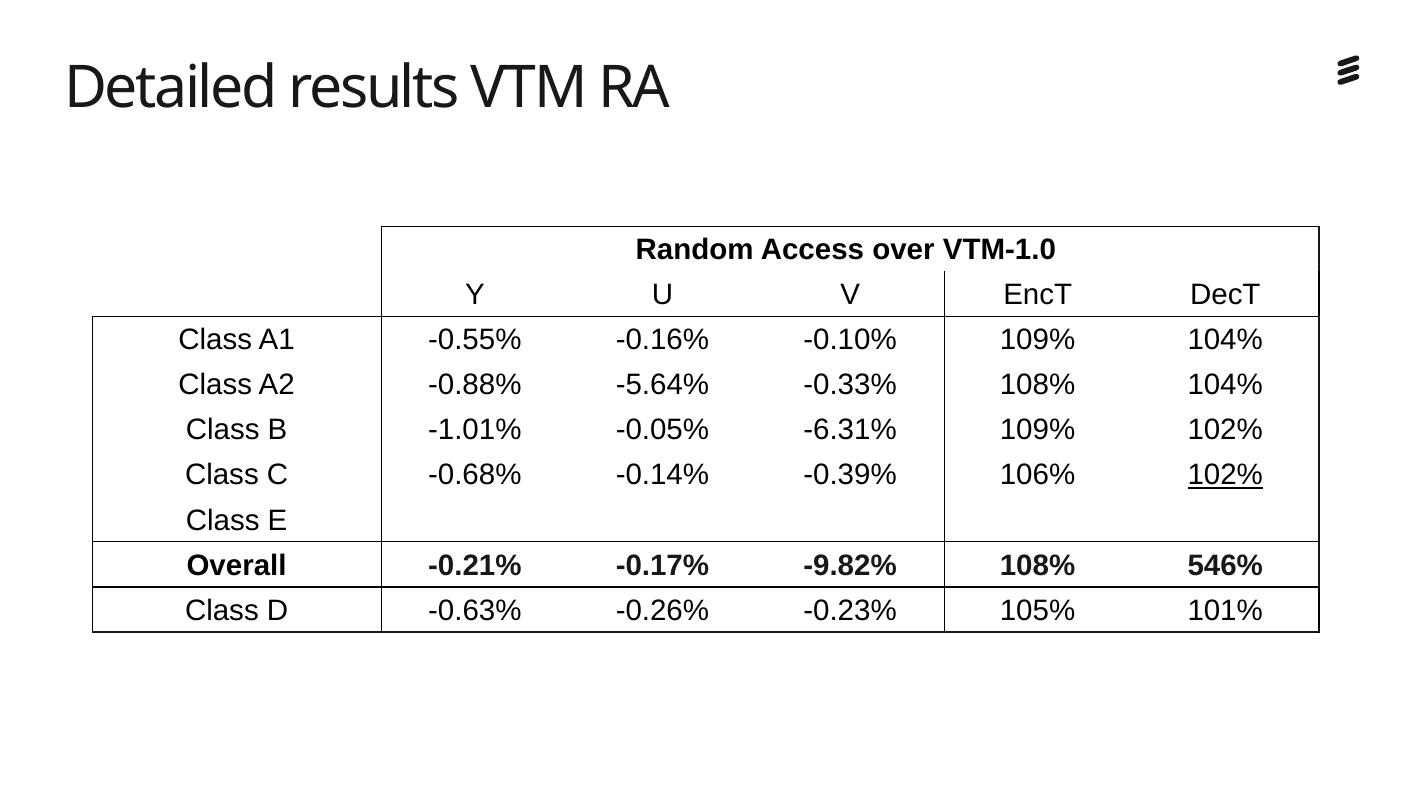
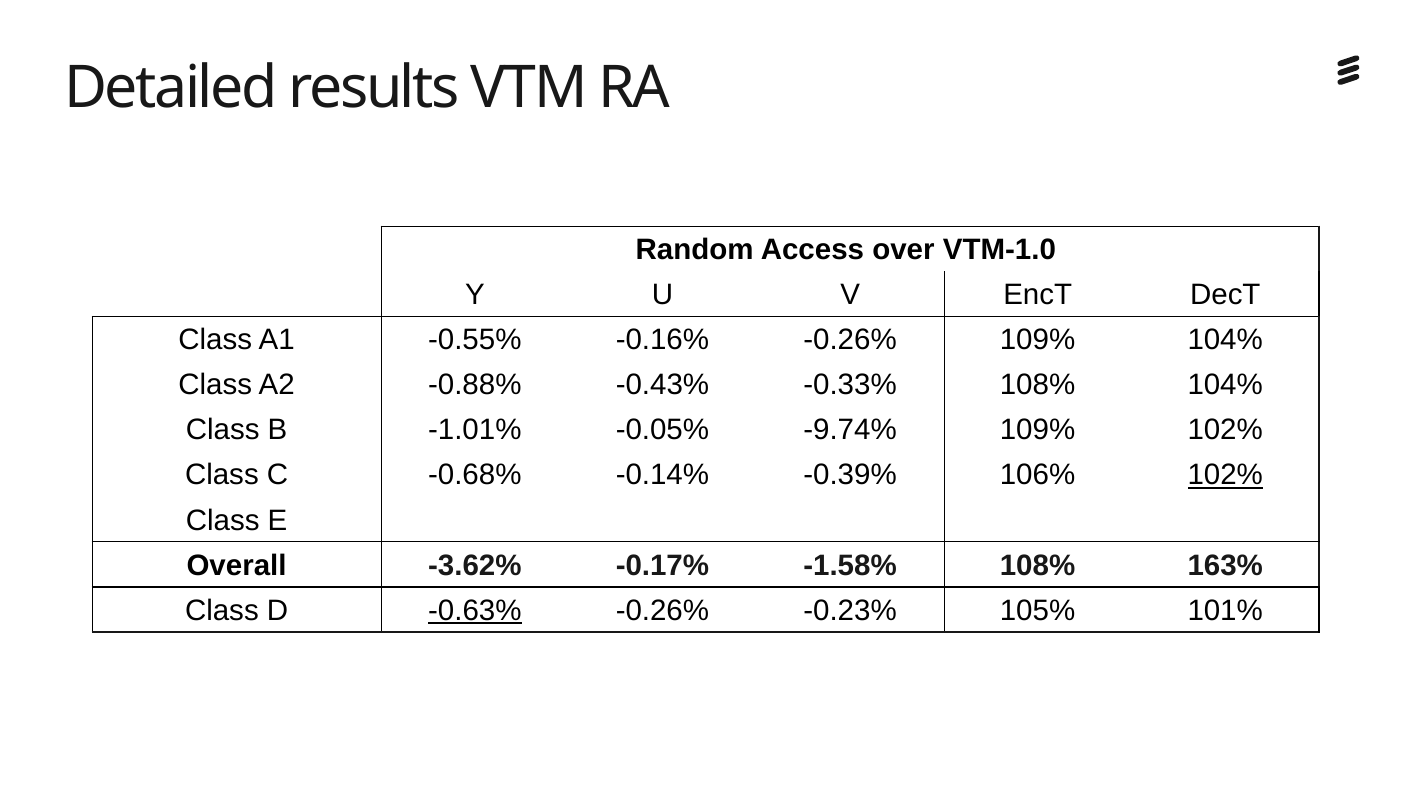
-0.16% -0.10%: -0.10% -> -0.26%
-5.64%: -5.64% -> -0.43%
-6.31%: -6.31% -> -9.74%
-0.21%: -0.21% -> -3.62%
-9.82%: -9.82% -> -1.58%
546%: 546% -> 163%
-0.63% underline: none -> present
